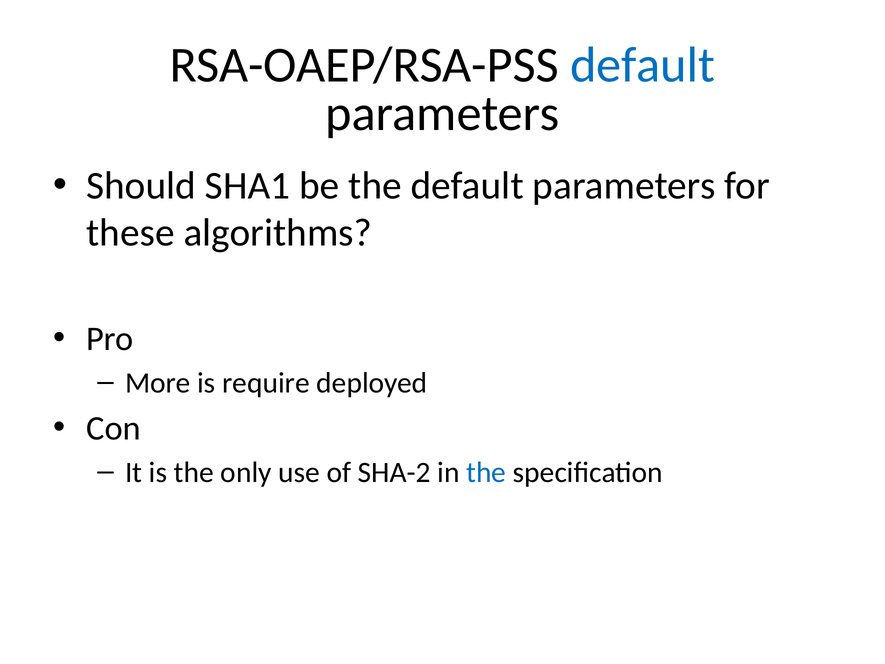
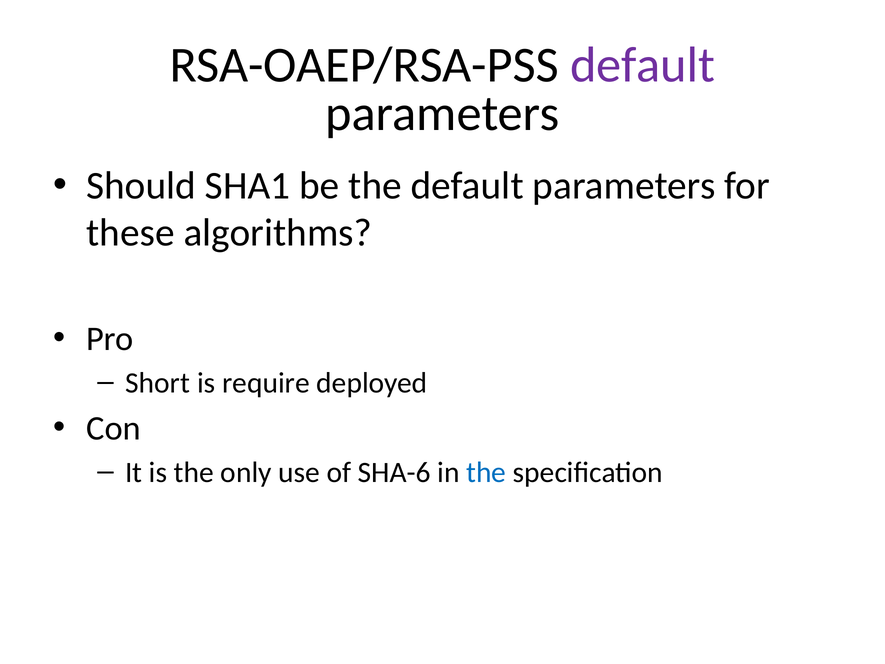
default at (643, 65) colour: blue -> purple
More: More -> Short
SHA-2: SHA-2 -> SHA-6
